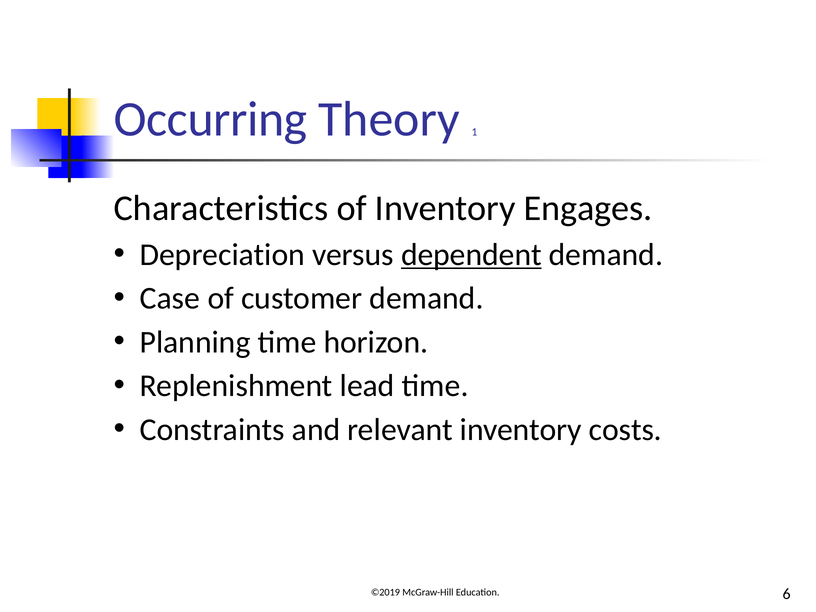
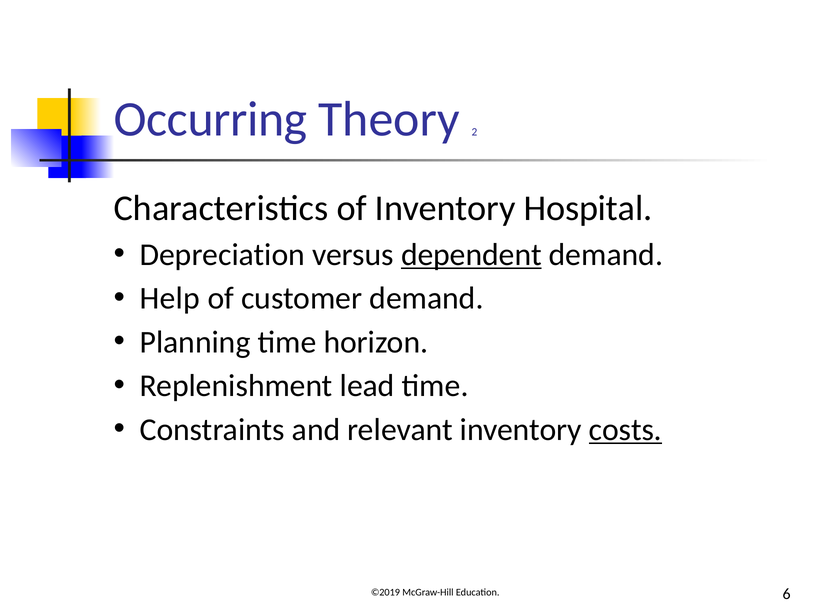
1: 1 -> 2
Engages: Engages -> Hospital
Case: Case -> Help
costs underline: none -> present
